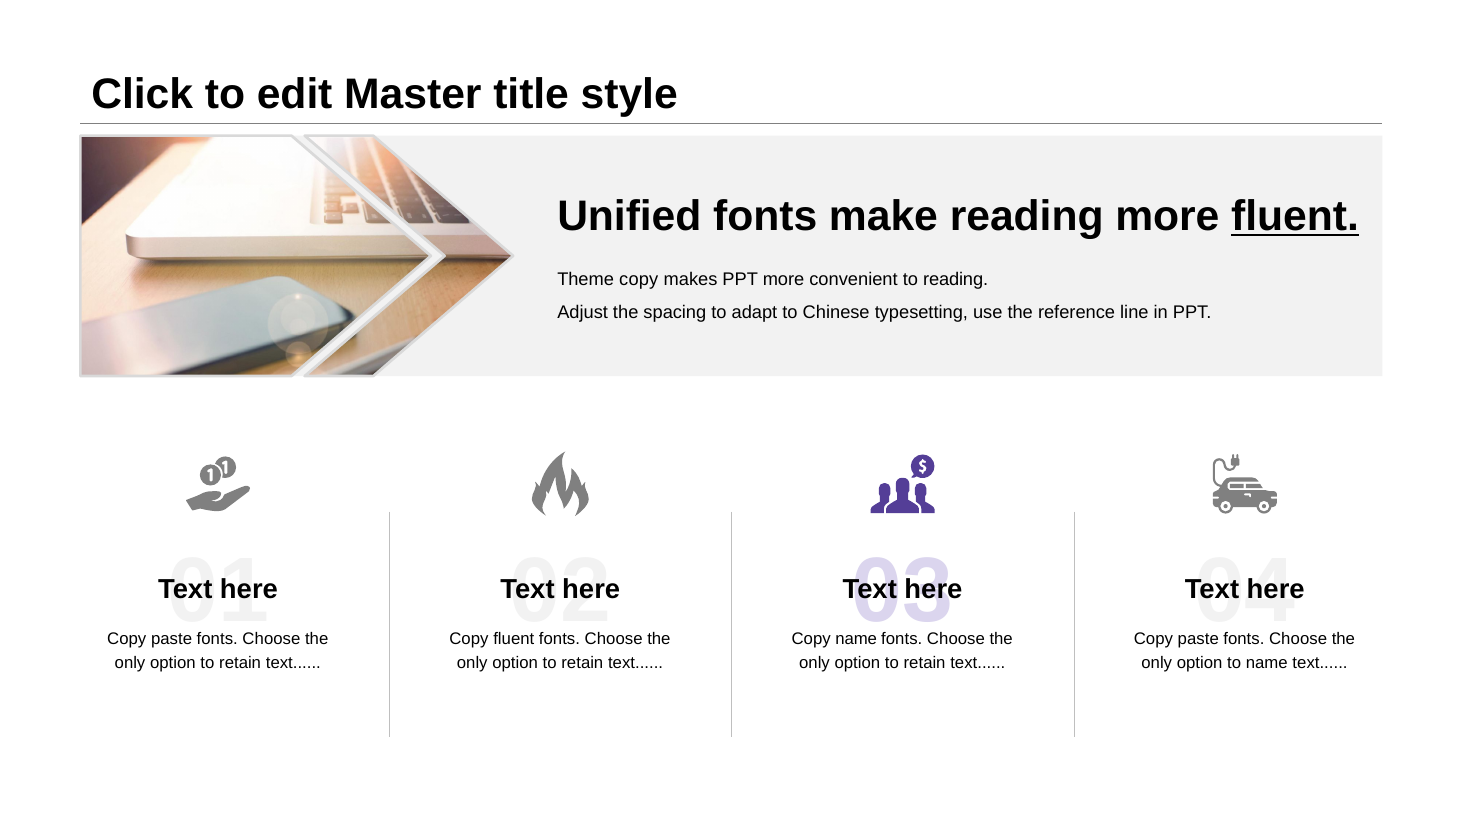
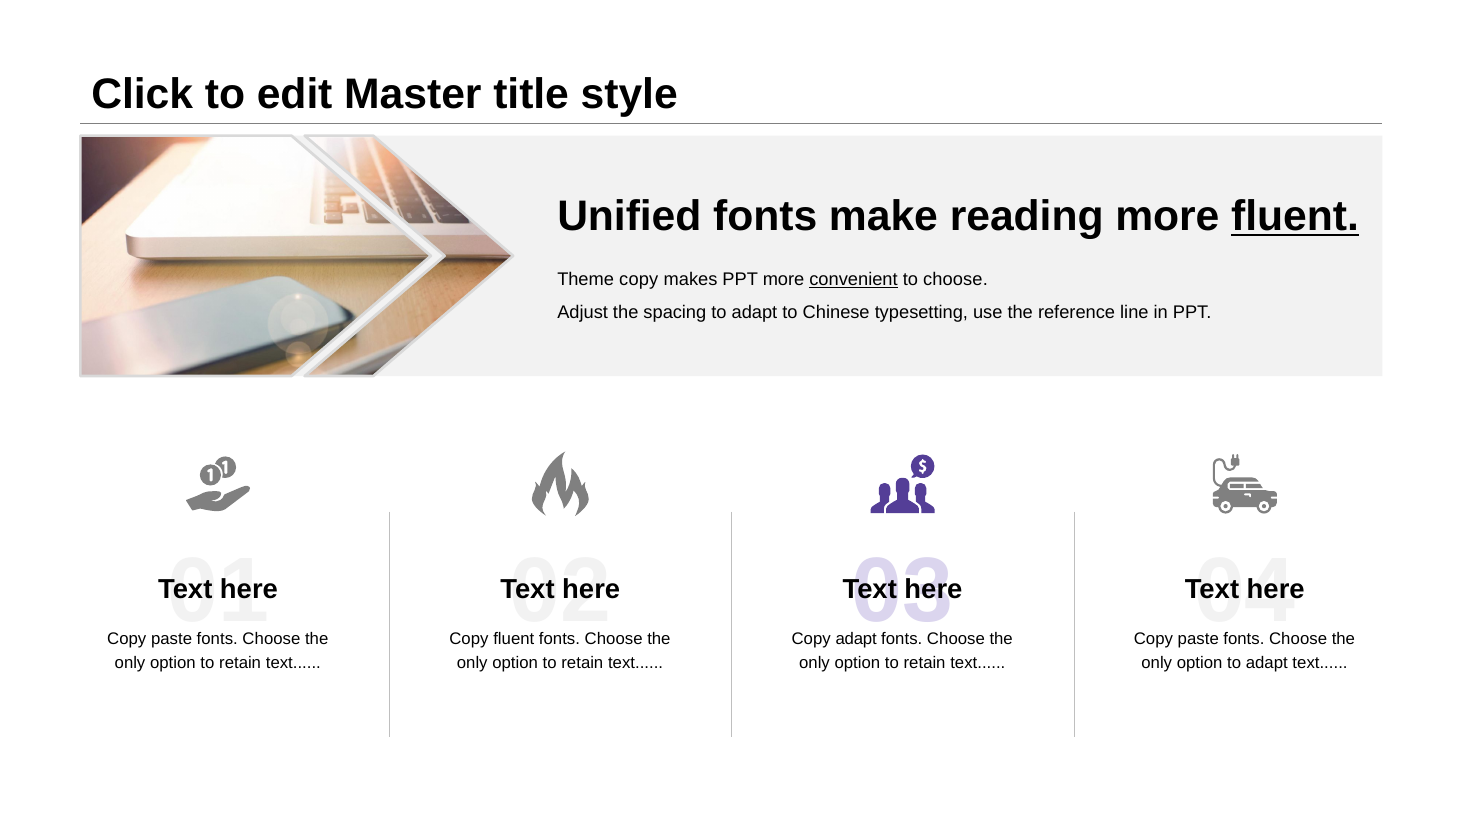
convenient underline: none -> present
to reading: reading -> choose
Copy name: name -> adapt
option to name: name -> adapt
